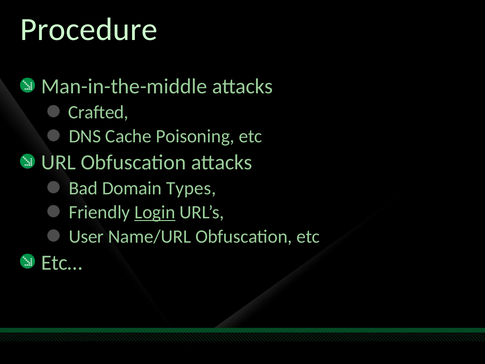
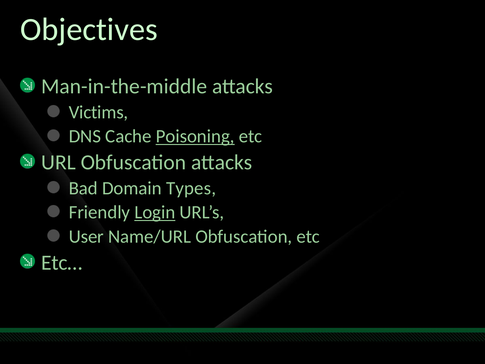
Procedure: Procedure -> Objectives
Crafted: Crafted -> Victims
Poisoning underline: none -> present
